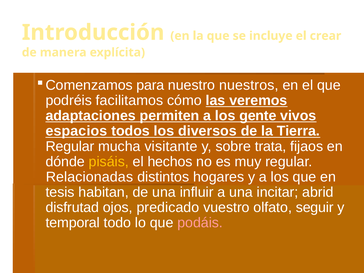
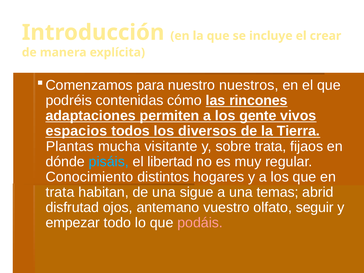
facilitamos: facilitamos -> contenidas
veremos: veremos -> rincones
Regular at (70, 146): Regular -> Plantas
pisáis colour: yellow -> light blue
hechos: hechos -> libertad
Relacionadas: Relacionadas -> Conocimiento
tesis at (60, 192): tesis -> trata
influir: influir -> sigue
incitar: incitar -> temas
predicado: predicado -> antemano
temporal: temporal -> empezar
